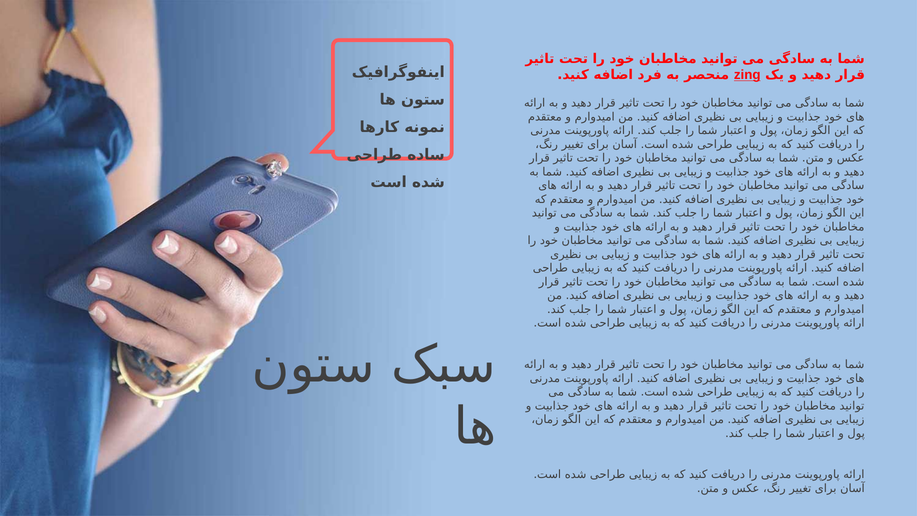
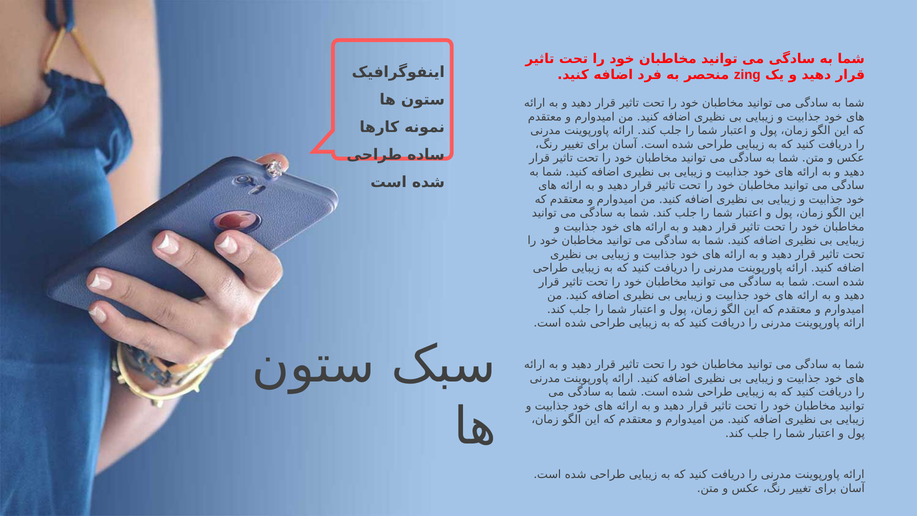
zing underline: present -> none
